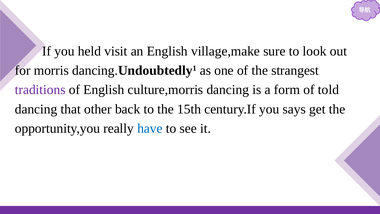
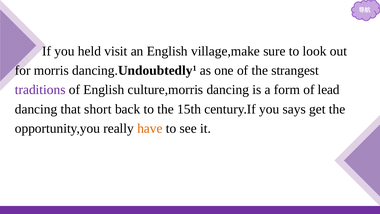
told: told -> lead
other: other -> short
have colour: blue -> orange
